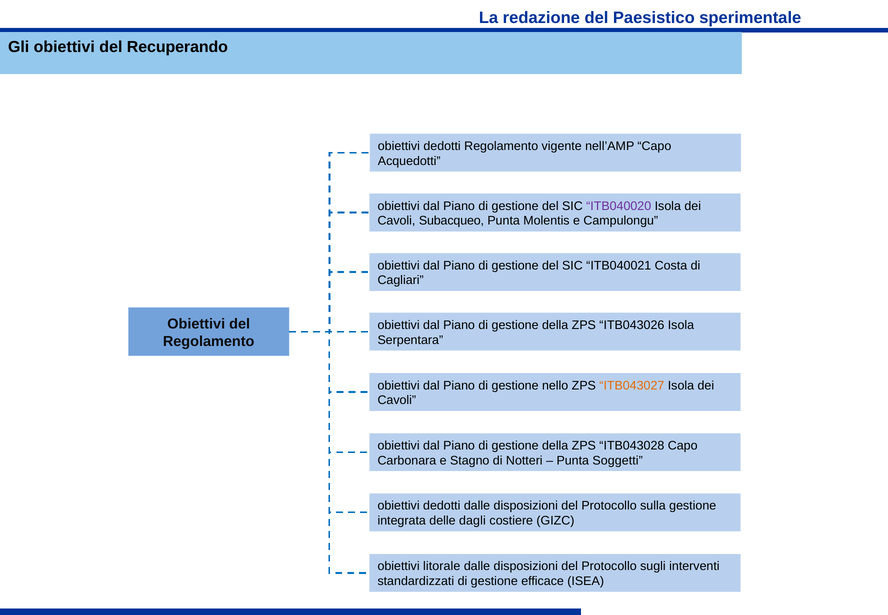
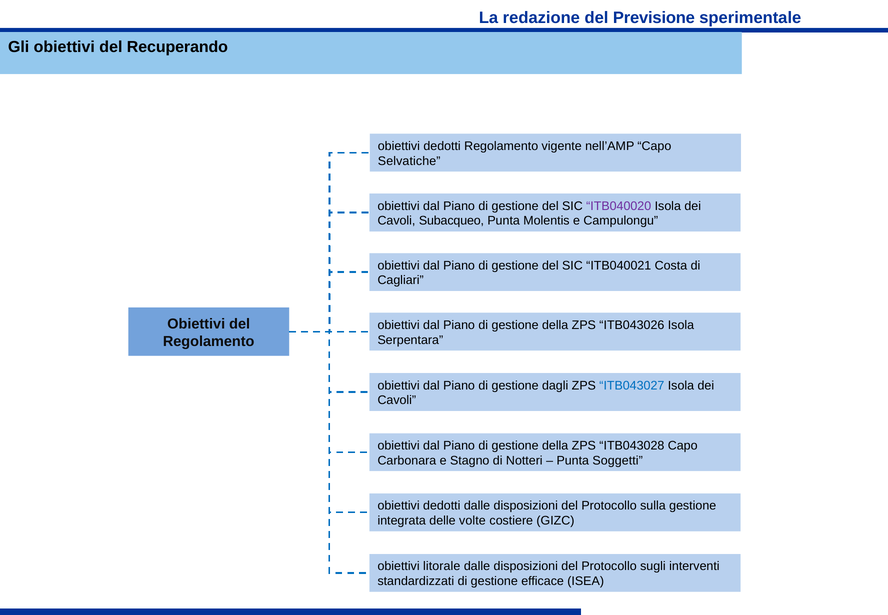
Paesistico: Paesistico -> Previsione
Acquedotti: Acquedotti -> Selvatiche
nello: nello -> dagli
ITB043027 colour: orange -> blue
dagli: dagli -> volte
